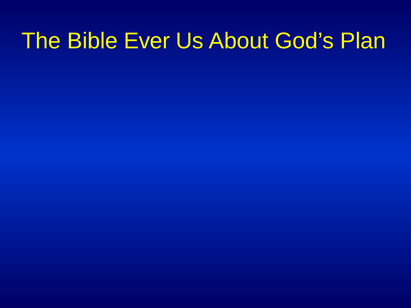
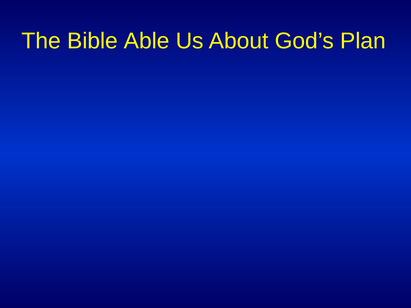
Ever: Ever -> Able
